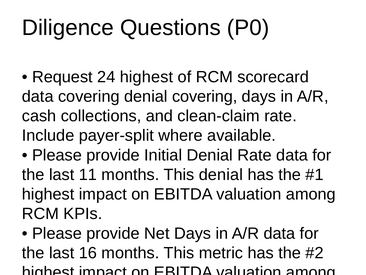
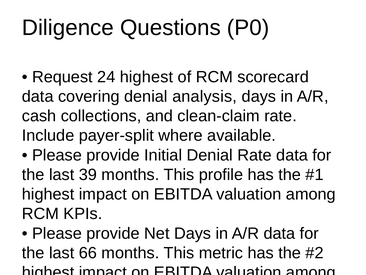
denial covering: covering -> analysis
11: 11 -> 39
This denial: denial -> profile
16: 16 -> 66
